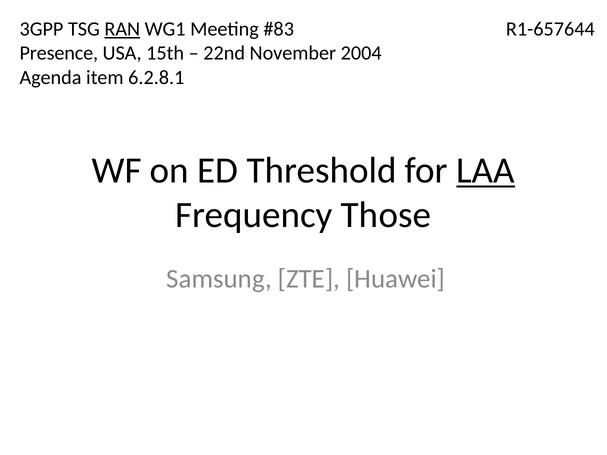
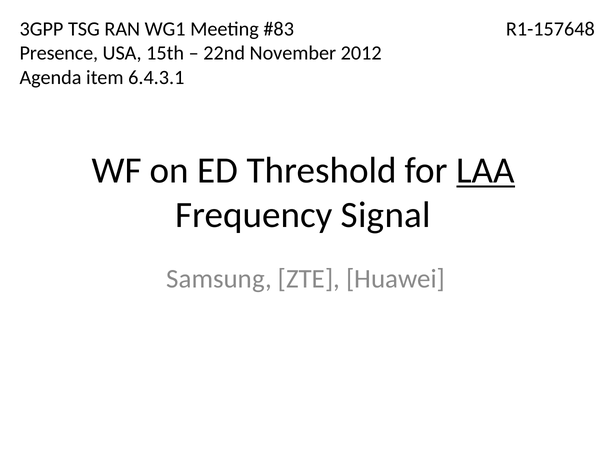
RAN underline: present -> none
R1-657644: R1-657644 -> R1-157648
2004: 2004 -> 2012
6.2.8.1: 6.2.8.1 -> 6.4.3.1
Those: Those -> Signal
